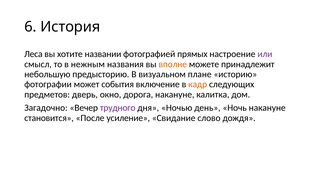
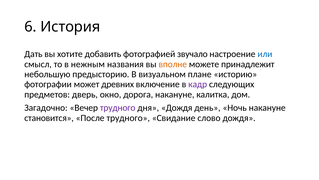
Леса: Леса -> Дать
названии: названии -> добавить
прямых: прямых -> звучало
или colour: purple -> blue
события: события -> древних
кадр colour: orange -> purple
дня Ночью: Ночью -> Дождя
После усиление: усиление -> трудного
